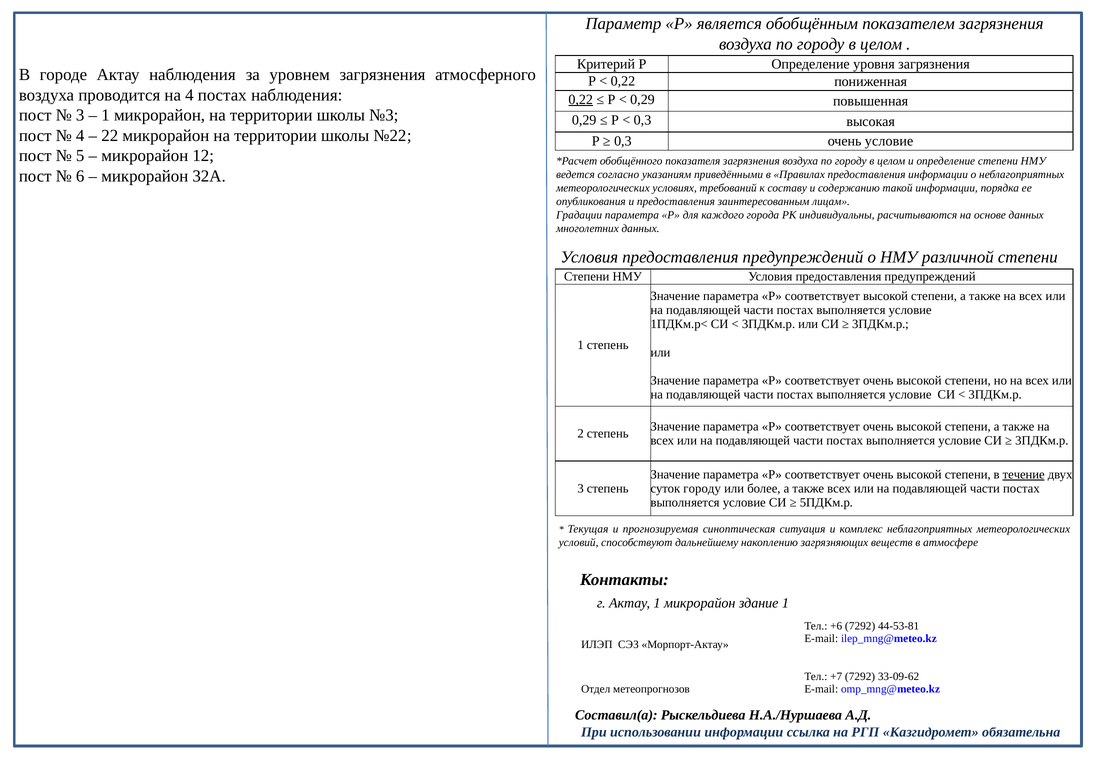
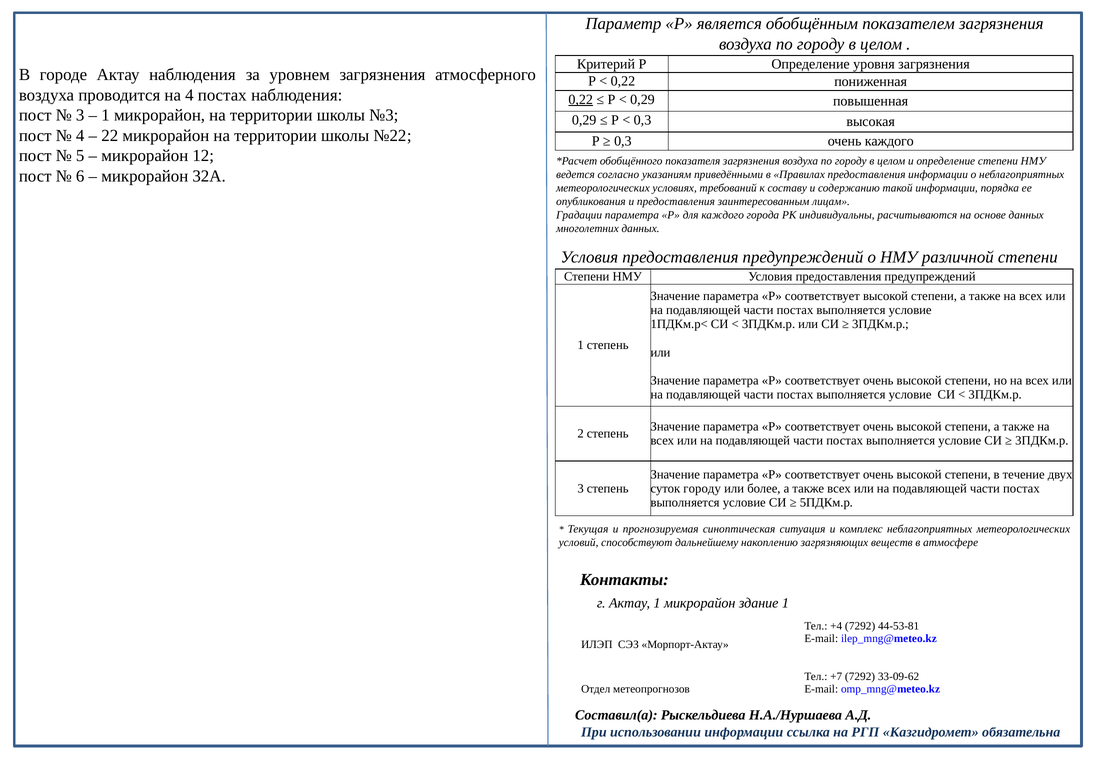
очень условие: условие -> каждого
течение underline: present -> none
+6: +6 -> +4
